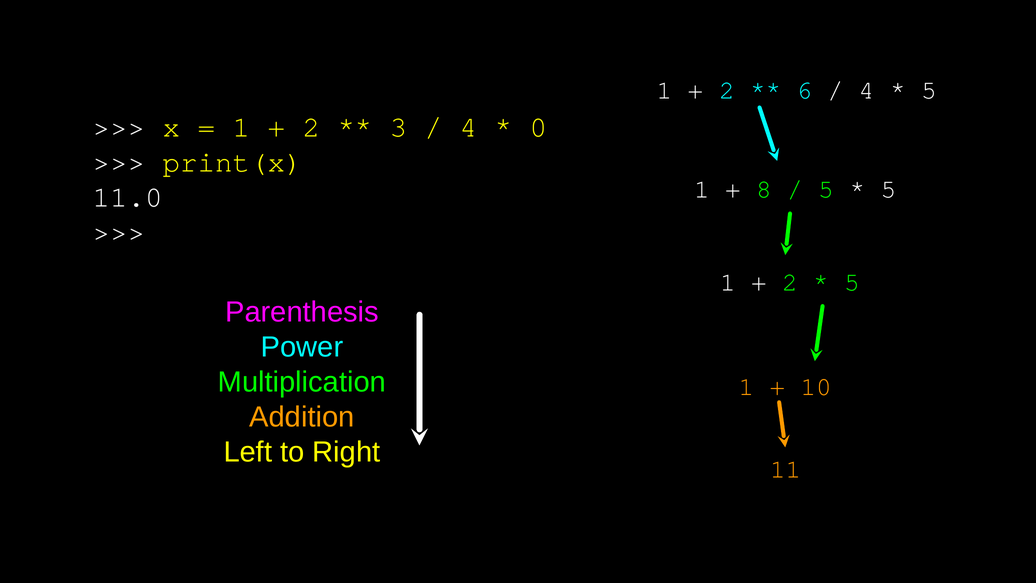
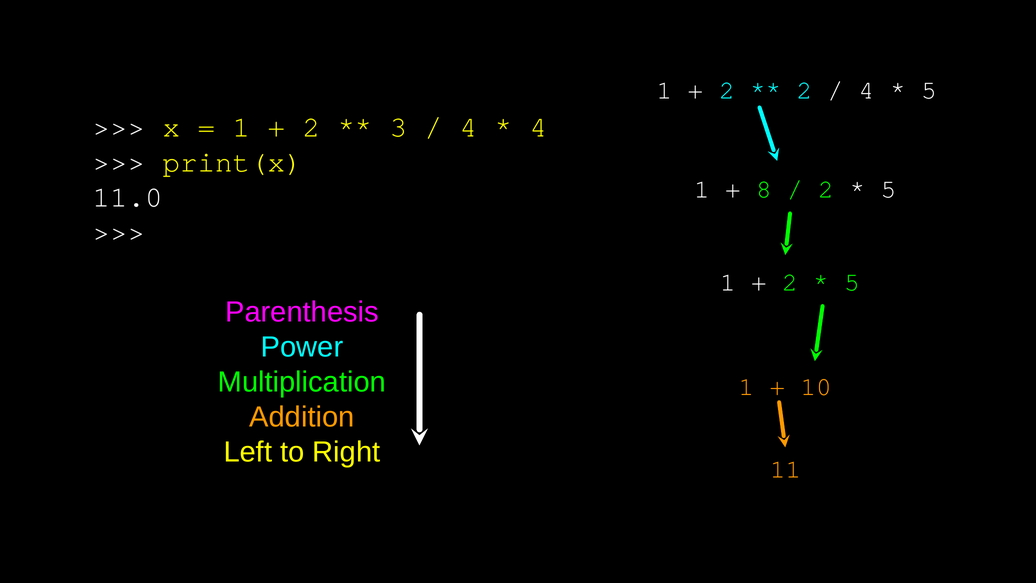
6 at (805, 90): 6 -> 2
0 at (539, 127): 0 -> 4
5 at (826, 189): 5 -> 2
